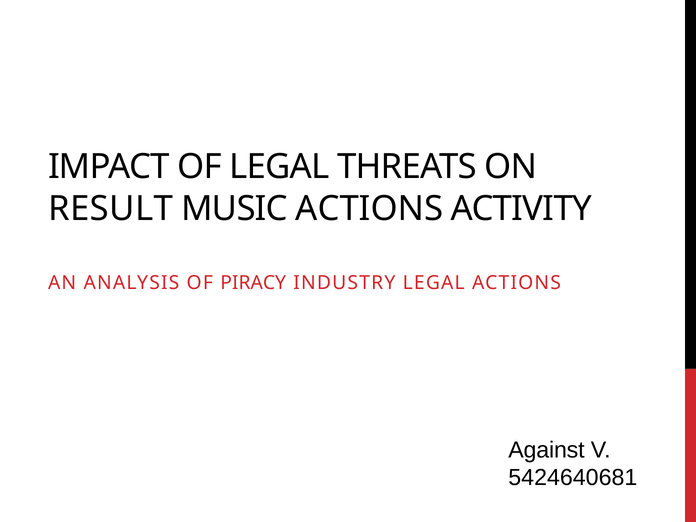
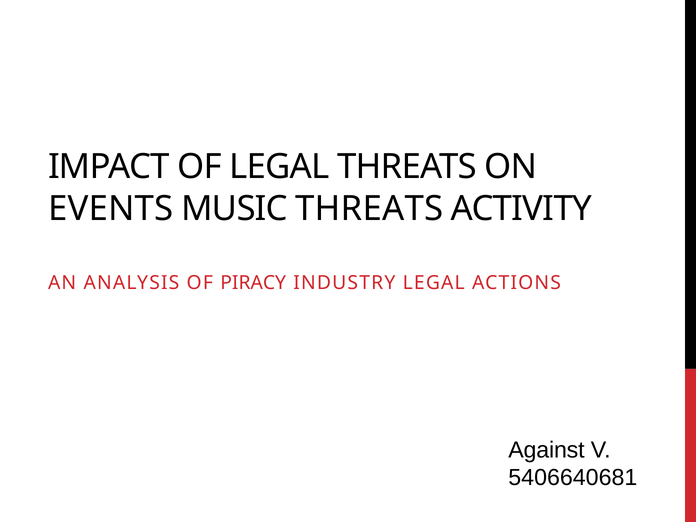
RESULT: RESULT -> EVENTS
MUSIC ACTIONS: ACTIONS -> THREATS
5424640681: 5424640681 -> 5406640681
